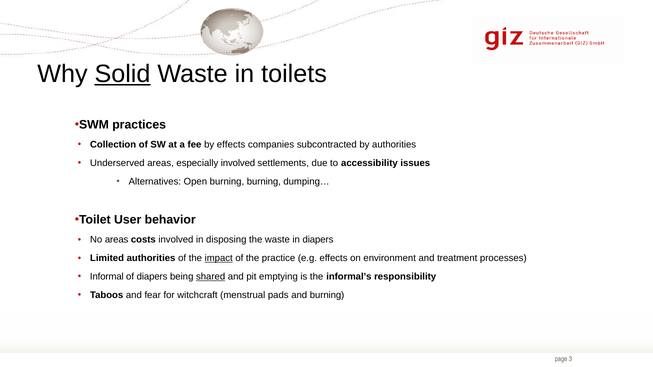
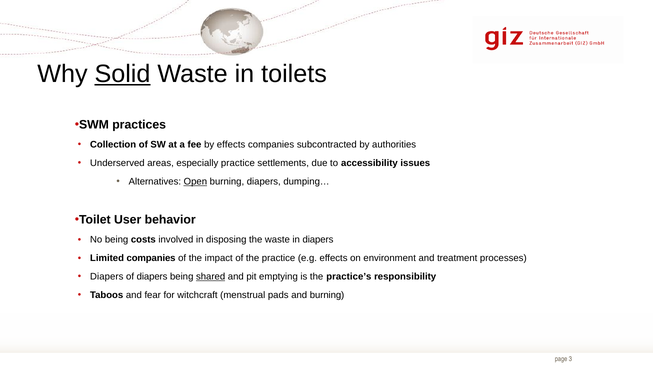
especially involved: involved -> practice
Open underline: none -> present
burning burning: burning -> diapers
No areas: areas -> being
Limited authorities: authorities -> companies
impact underline: present -> none
Informal at (107, 277): Informal -> Diapers
informal’s: informal’s -> practice’s
